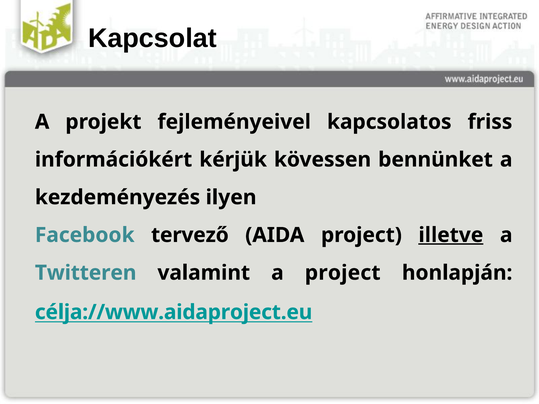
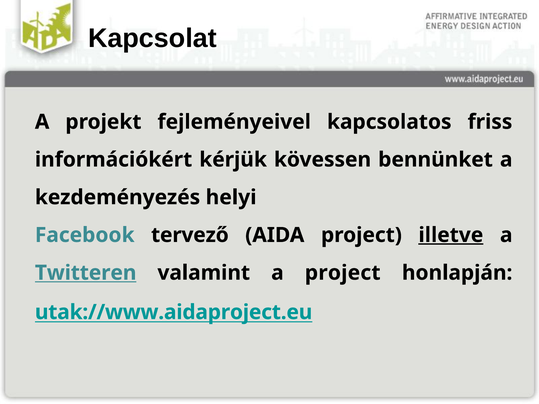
ilyen: ilyen -> helyi
Twitteren underline: none -> present
célja://www.aidaproject.eu: célja://www.aidaproject.eu -> utak://www.aidaproject.eu
